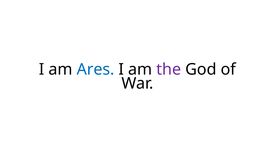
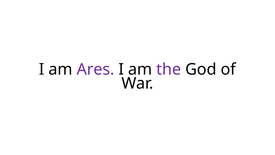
Ares colour: blue -> purple
